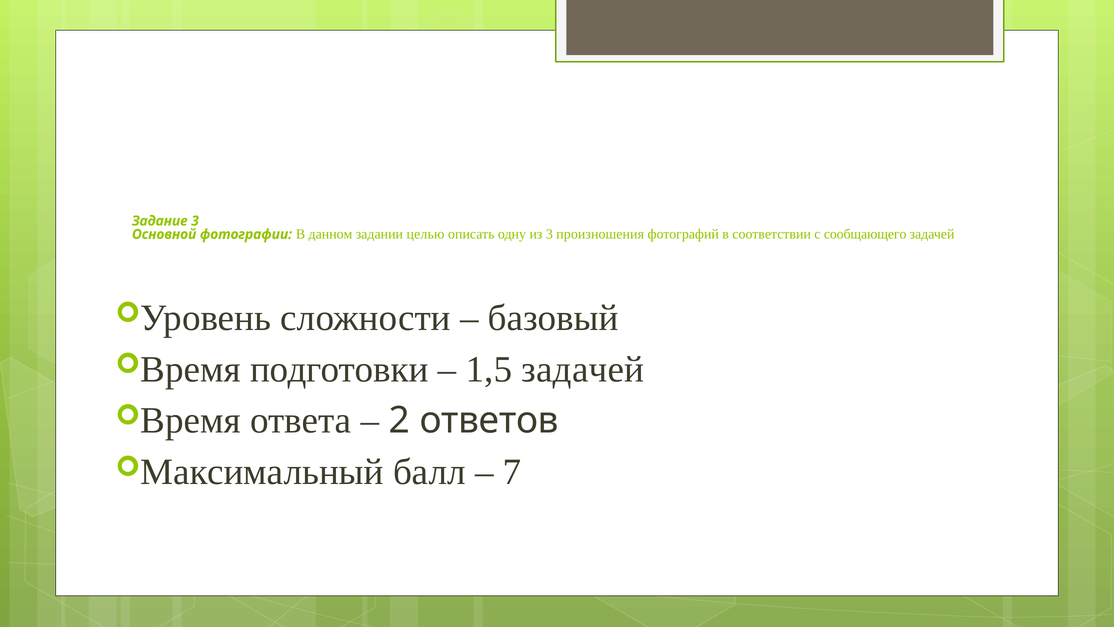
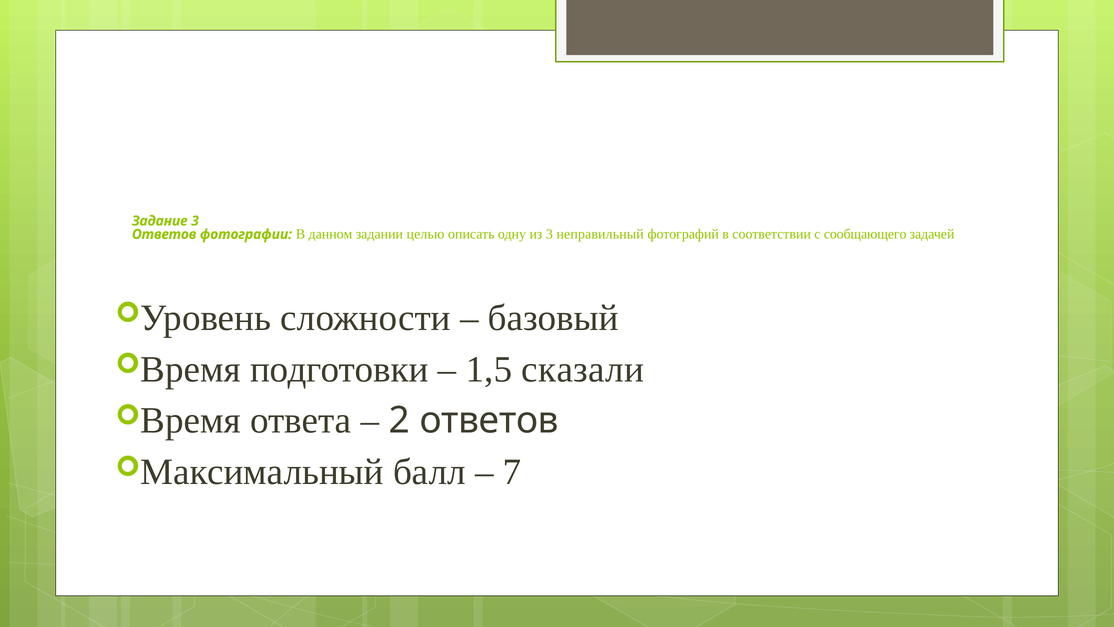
Основной at (164, 234): Основной -> Ответов
произношения: произношения -> неправильный
1,5 задачей: задачей -> сказали
